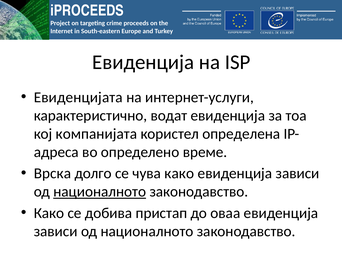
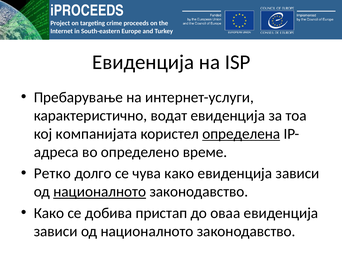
Евиденцијата: Евиденцијата -> Пребарување
определена underline: none -> present
Врска: Врска -> Ретко
